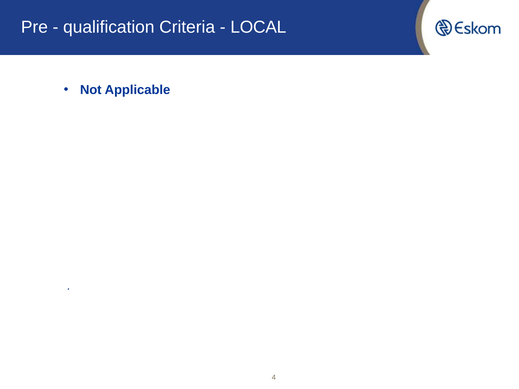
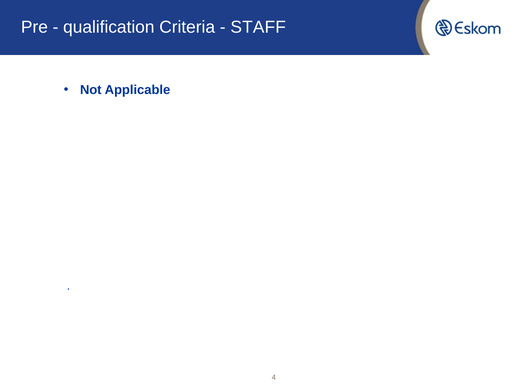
LOCAL: LOCAL -> STAFF
